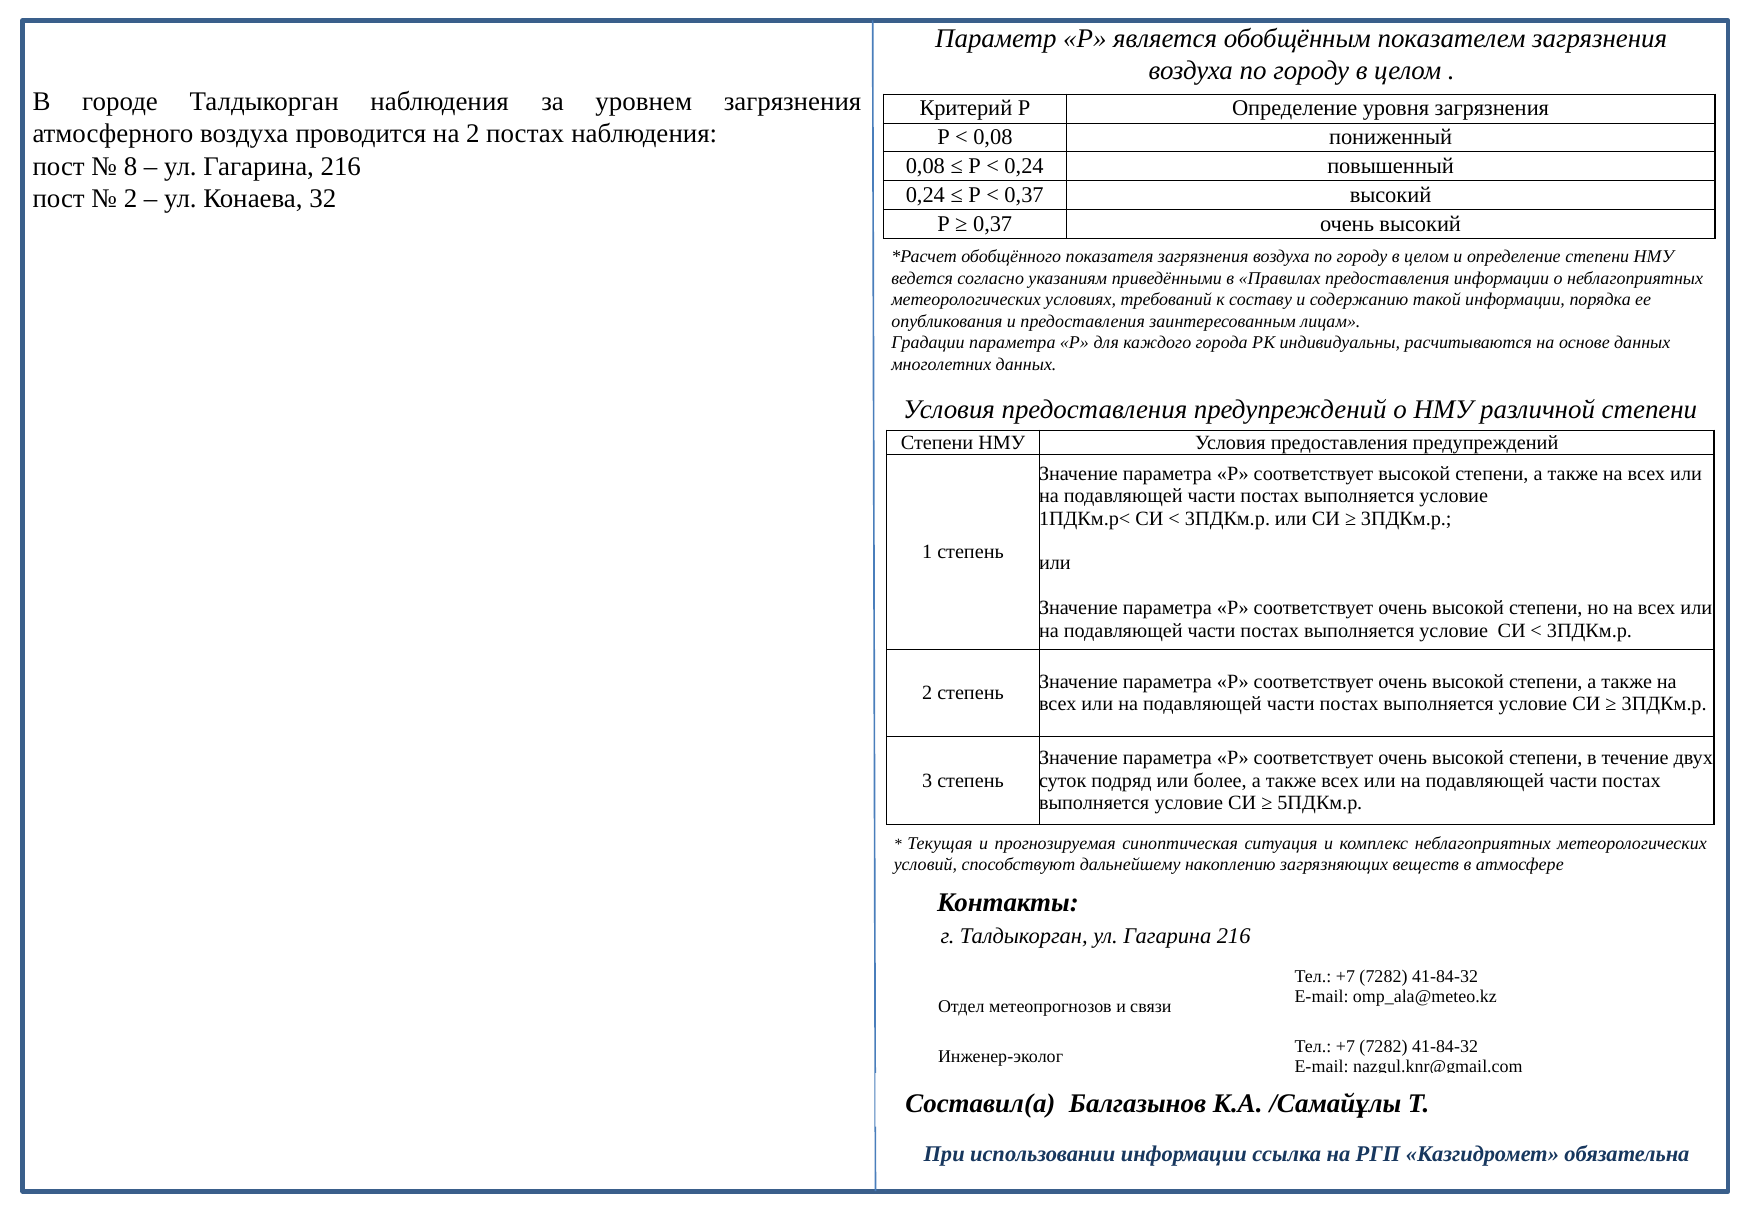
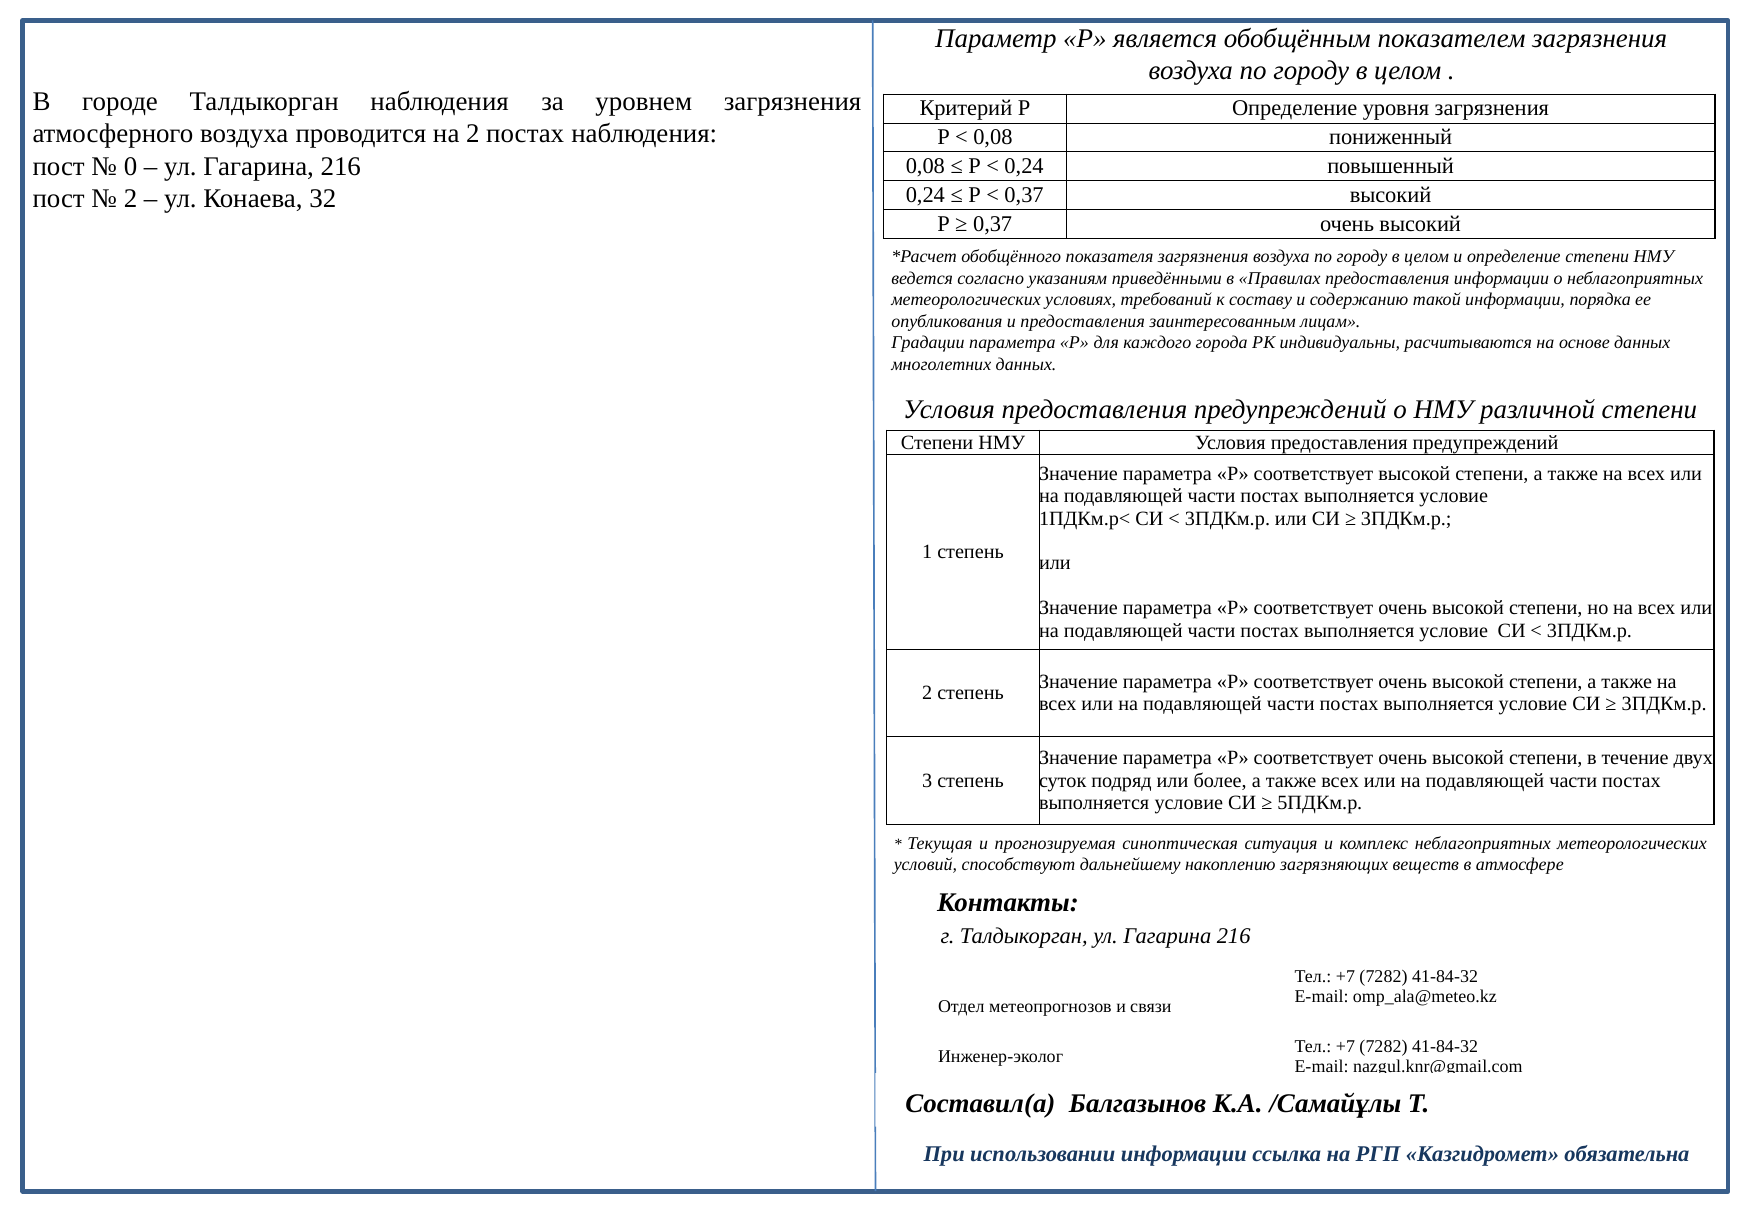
8: 8 -> 0
